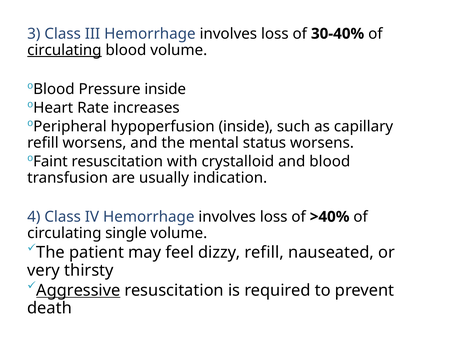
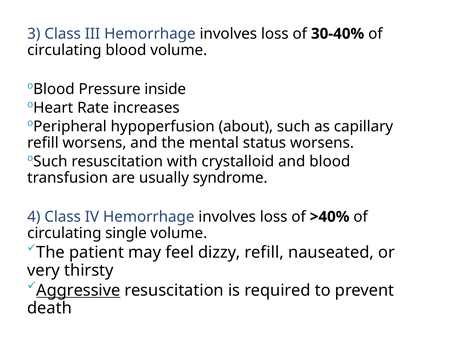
circulating at (64, 50) underline: present -> none
hypoperfusion inside: inside -> about
Faint at (50, 161): Faint -> Such
indication: indication -> syndrome
